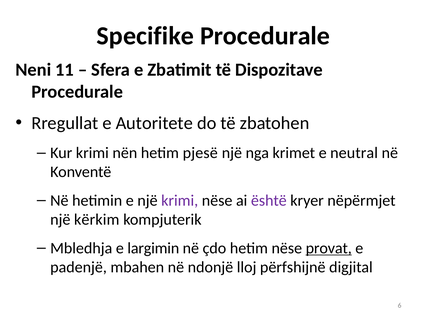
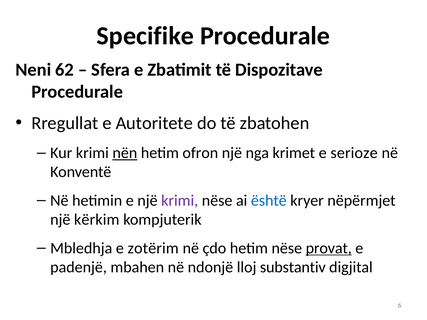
11: 11 -> 62
nën underline: none -> present
pjesë: pjesë -> ofron
neutral: neutral -> serioze
është colour: purple -> blue
largimin: largimin -> zotërim
përfshijnë: përfshijnë -> substantiv
